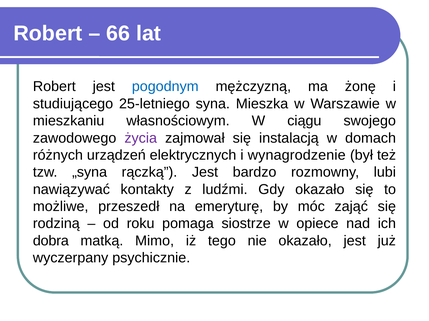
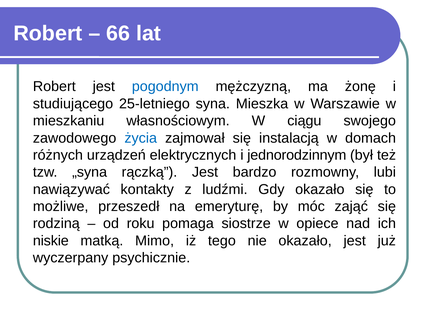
życia colour: purple -> blue
wynagrodzenie: wynagrodzenie -> jednorodzinnym
dobra: dobra -> niskie
